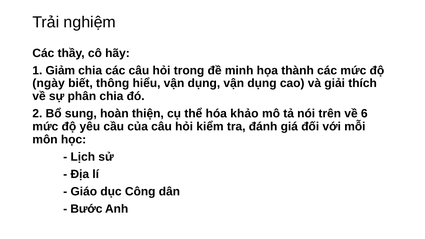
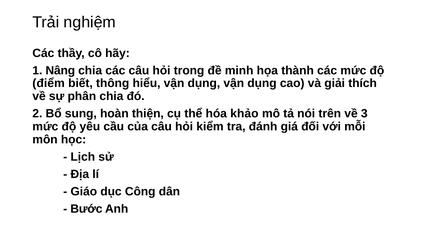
Giảm: Giảm -> Nâng
ngày: ngày -> điểm
6: 6 -> 3
